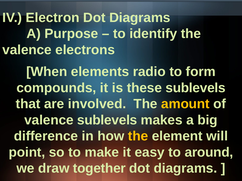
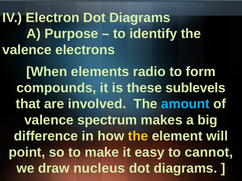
amount colour: yellow -> light blue
valence sublevels: sublevels -> spectrum
around: around -> cannot
together: together -> nucleus
